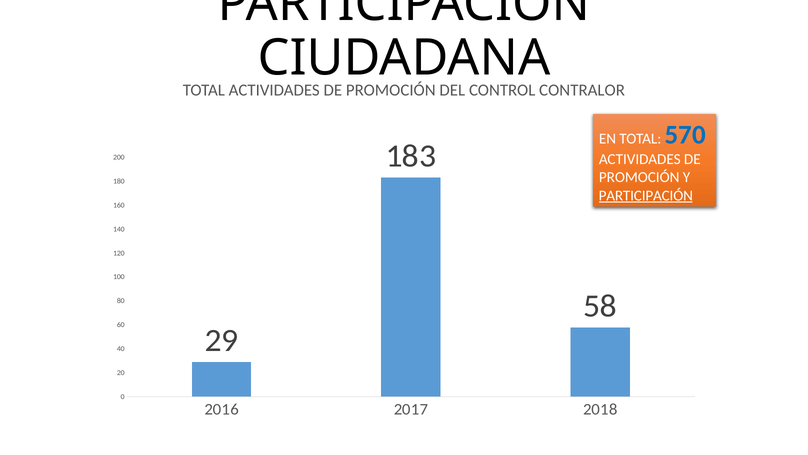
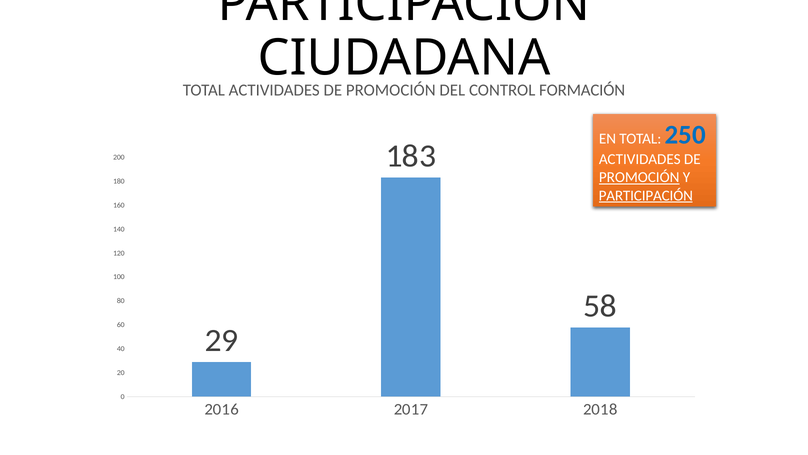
CONTRALOR: CONTRALOR -> FORMACIÓN
570: 570 -> 250
PROMOCIÓN at (639, 177) underline: none -> present
